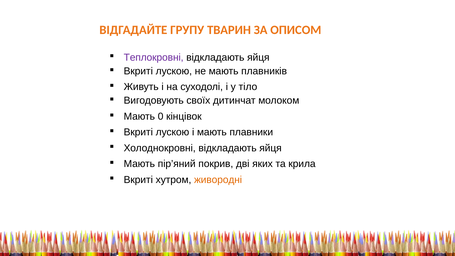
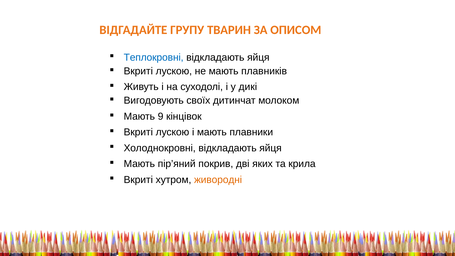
Теплокровні colour: purple -> blue
тіло: тіло -> дикі
0: 0 -> 9
